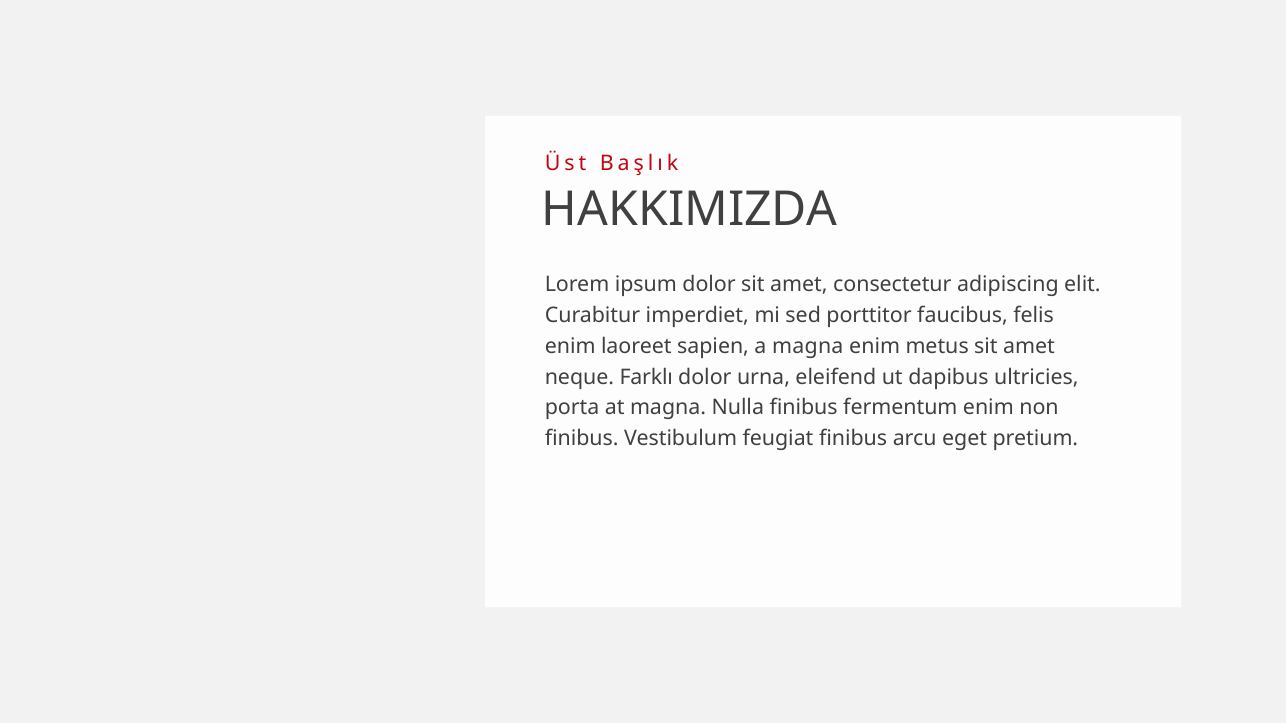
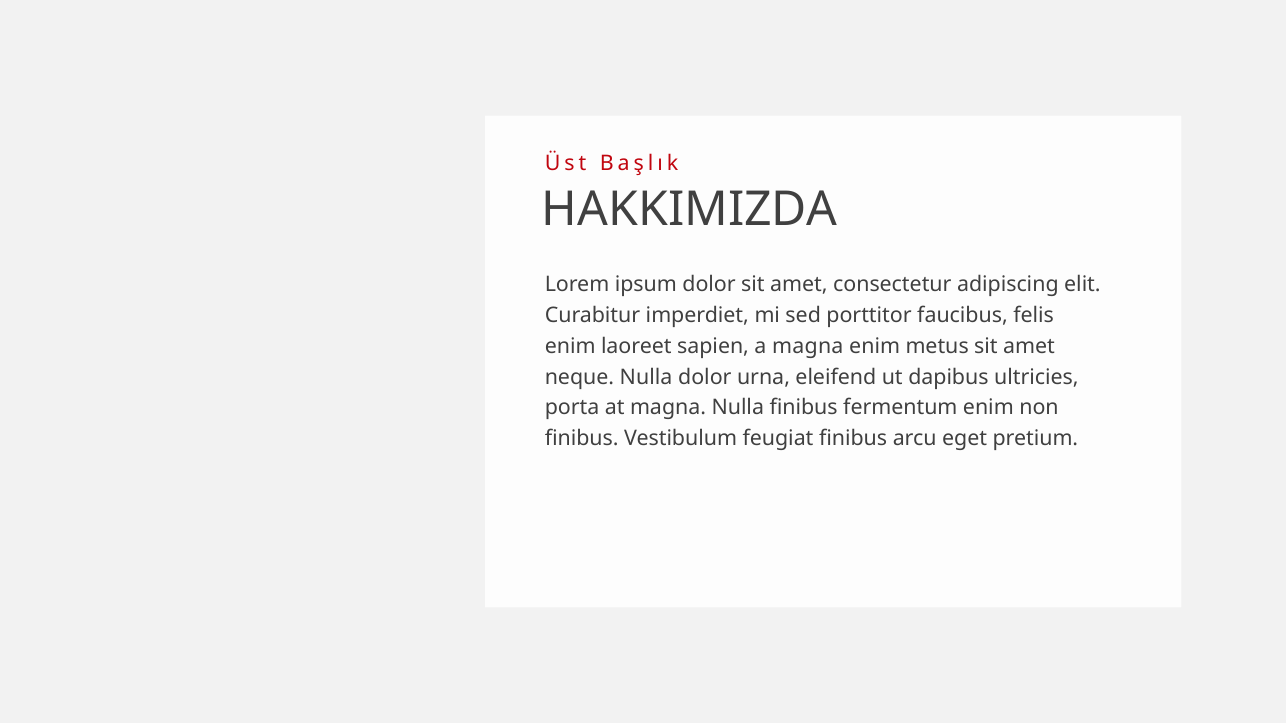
neque Farklı: Farklı -> Nulla
